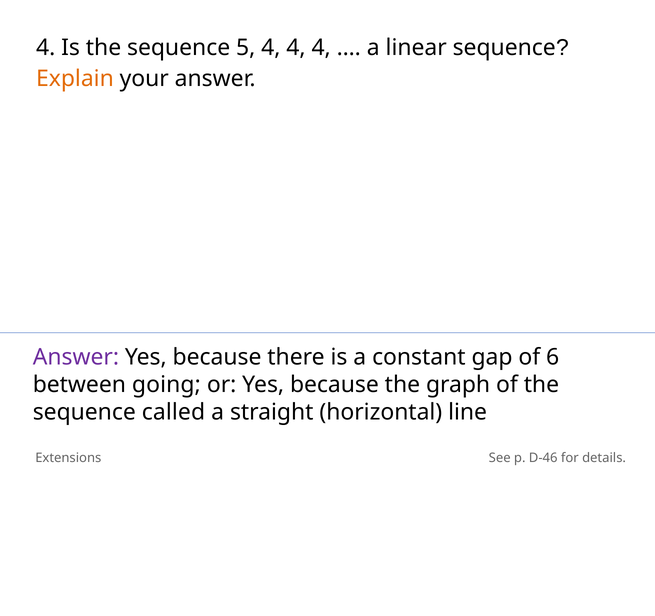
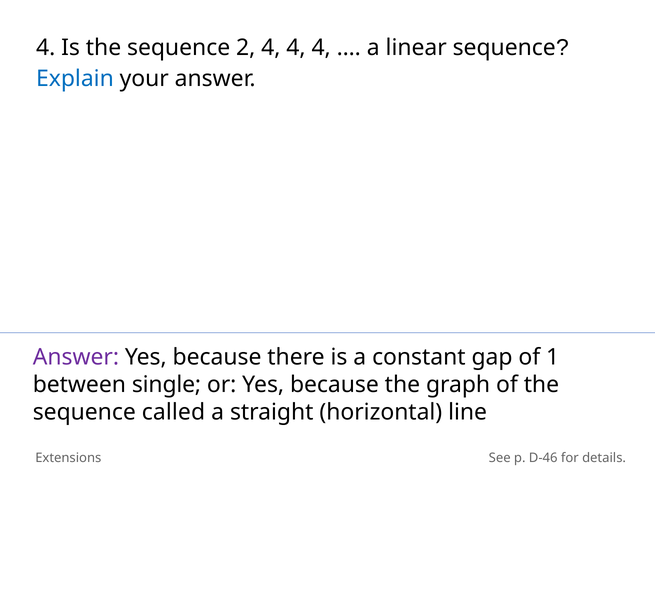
5: 5 -> 2
Explain colour: orange -> blue
6: 6 -> 1
going: going -> single
